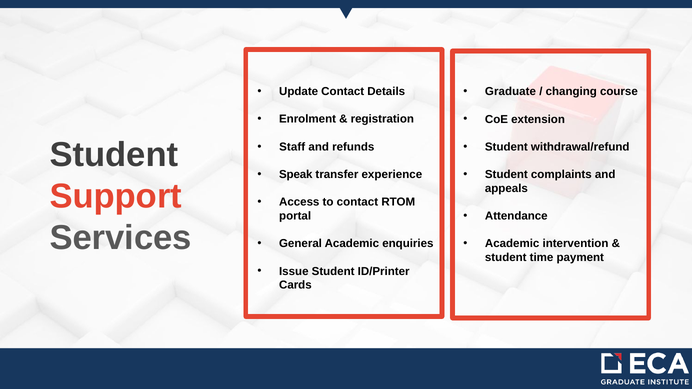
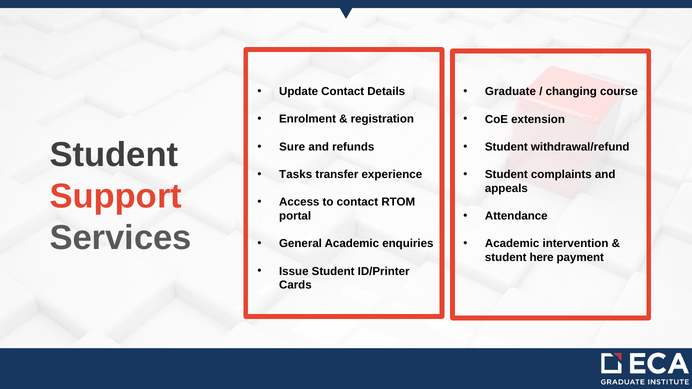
Staff: Staff -> Sure
Speak: Speak -> Tasks
time: time -> here
